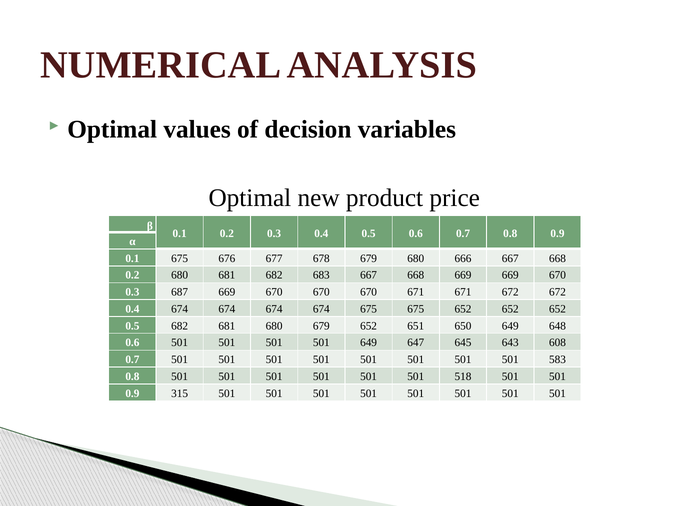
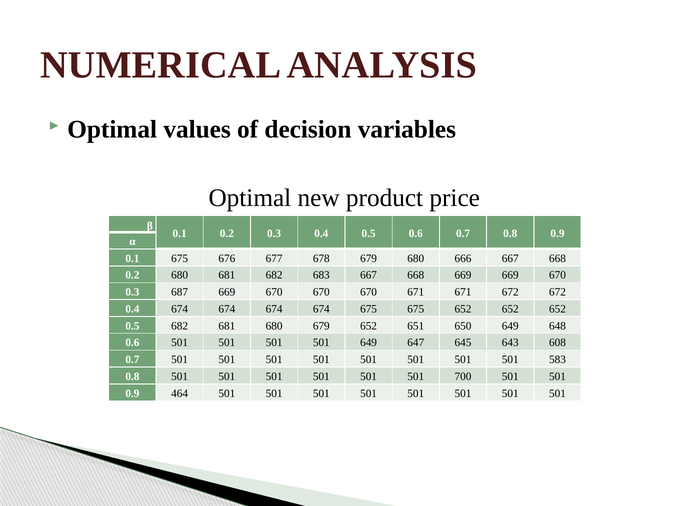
518: 518 -> 700
315: 315 -> 464
